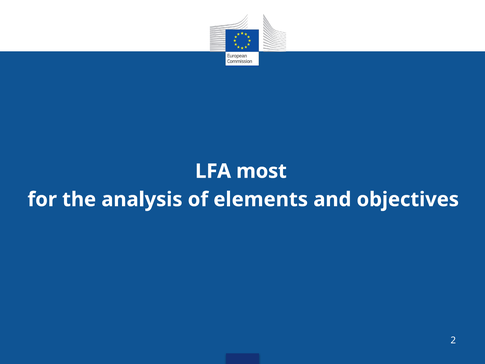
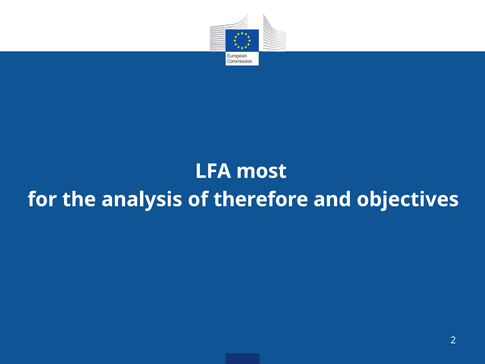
elements: elements -> therefore
